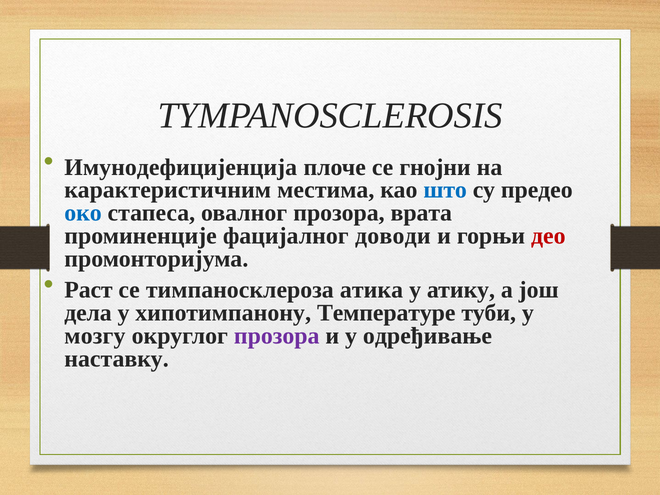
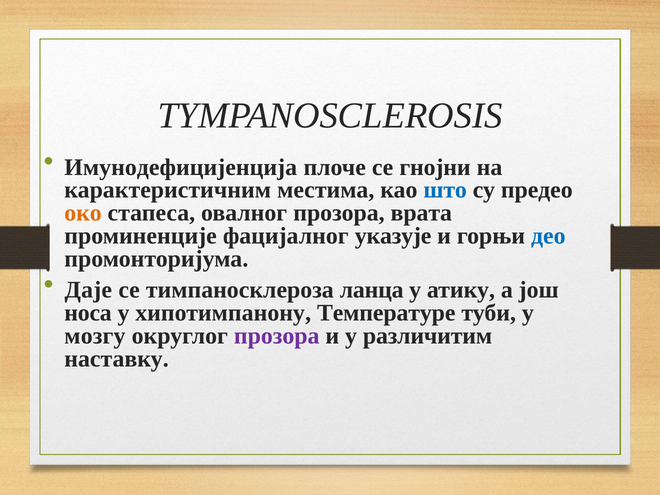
око colour: blue -> orange
доводи: доводи -> указује
део colour: red -> blue
Раст: Раст -> Даје
атика: атика -> ланца
дела: дела -> носа
одређивање: одређивање -> различитим
